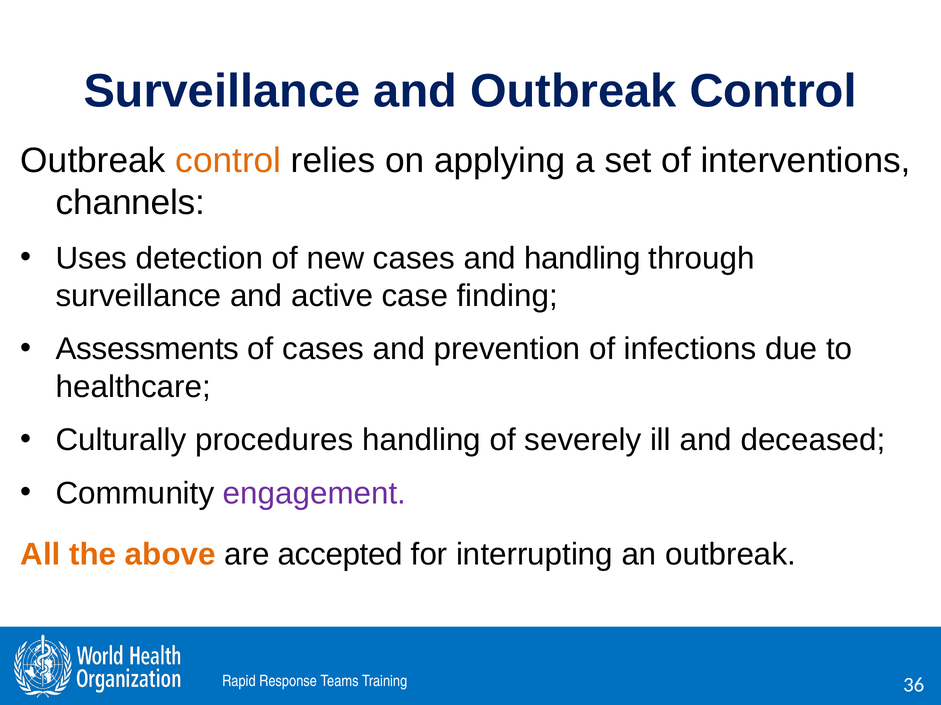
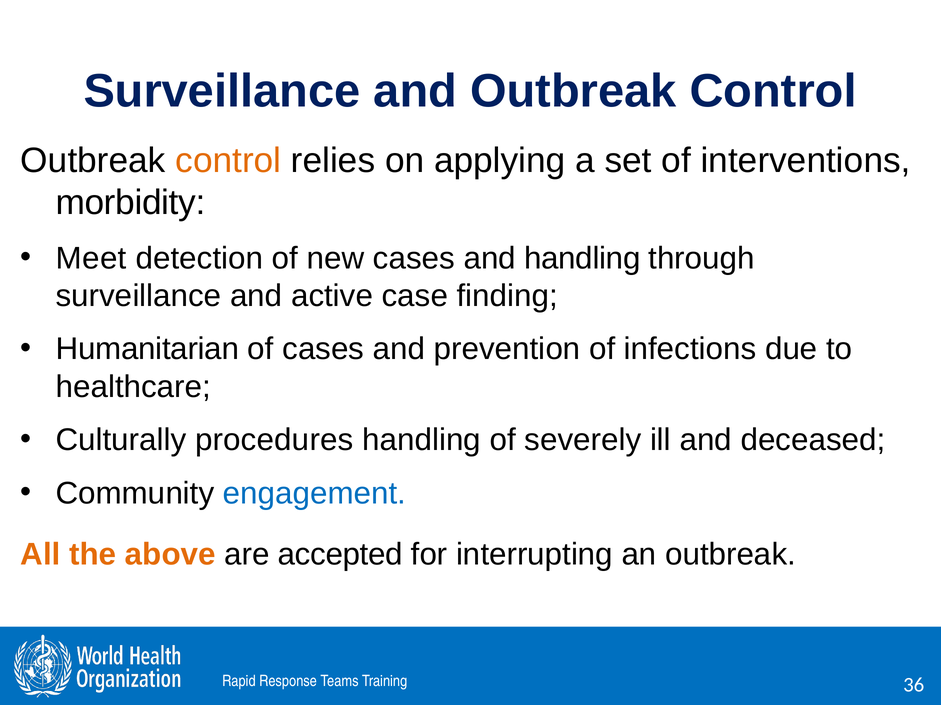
channels: channels -> morbidity
Uses: Uses -> Meet
Assessments: Assessments -> Humanitarian
engagement colour: purple -> blue
